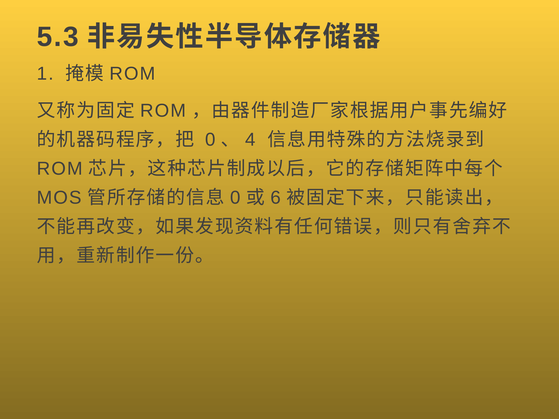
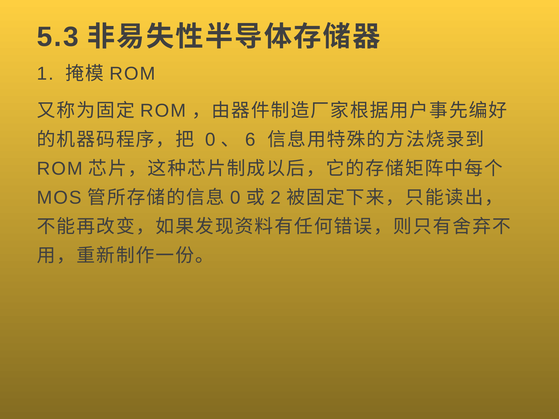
4: 4 -> 6
6: 6 -> 2
